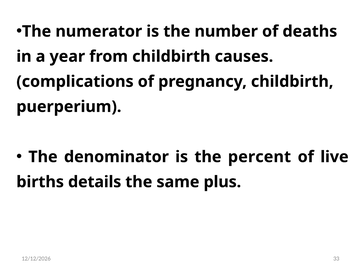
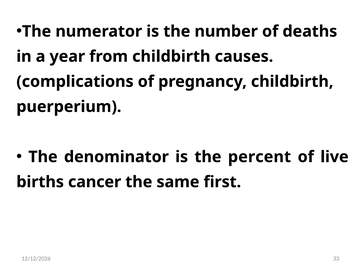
details: details -> cancer
plus: plus -> first
